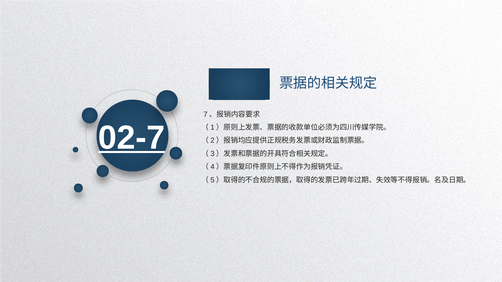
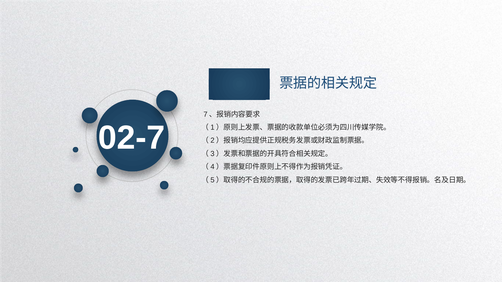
02-7 underline: present -> none
